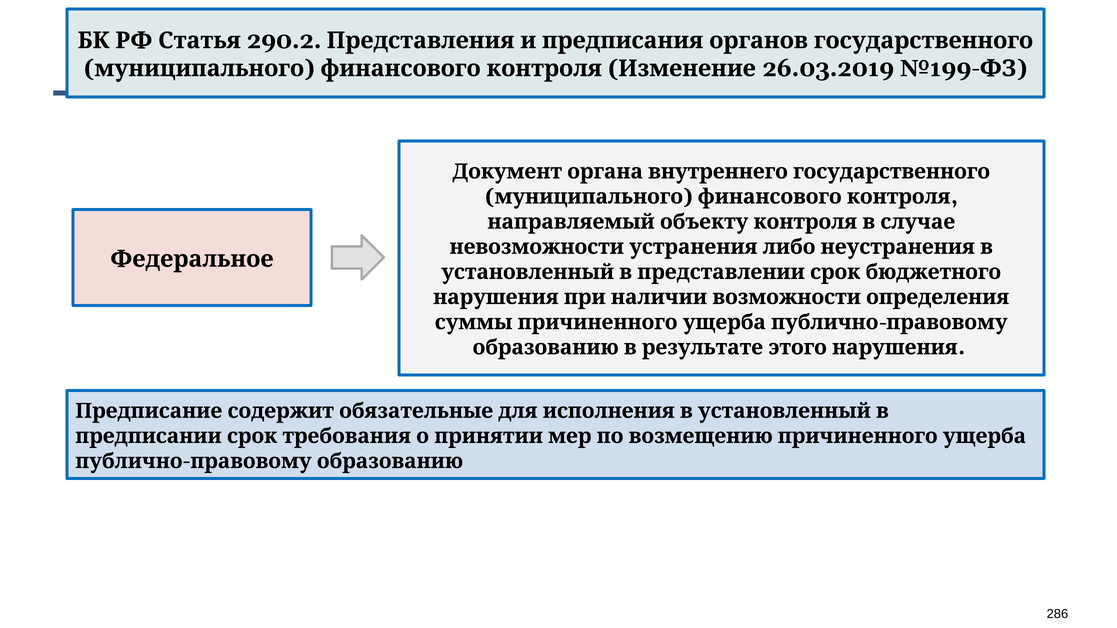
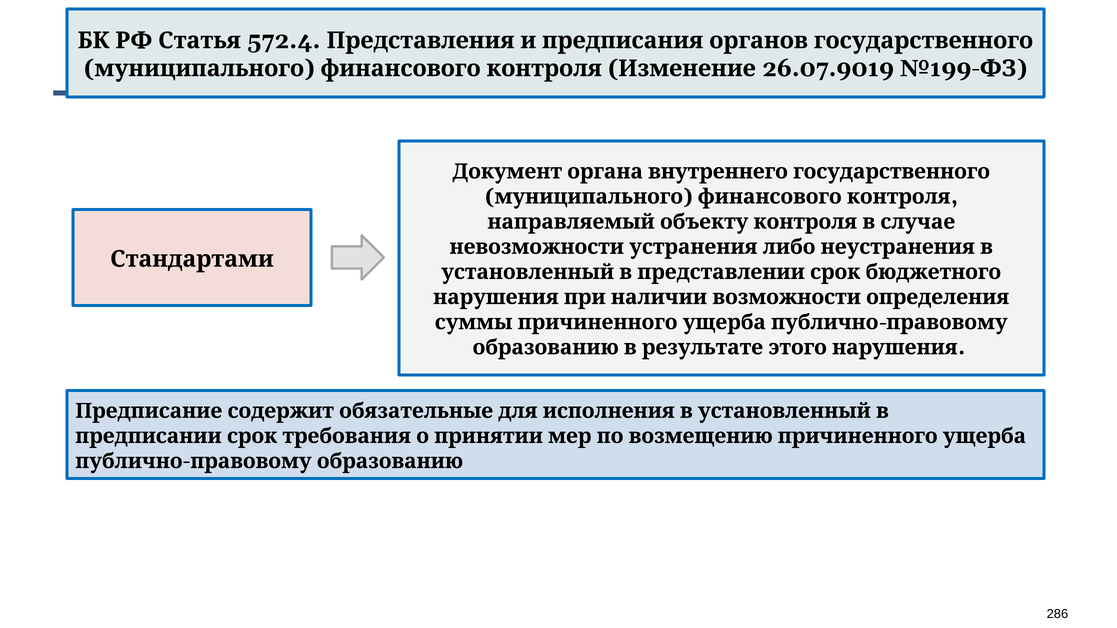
290.2: 290.2 -> 572.4
26.03.2019: 26.03.2019 -> 26.07.9019
Федеральное: Федеральное -> Стандартами
